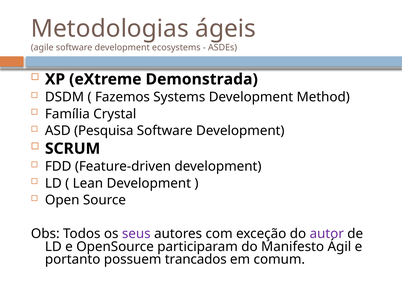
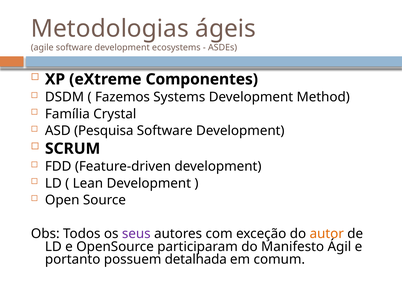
Demonstrada: Demonstrada -> Componentes
autor colour: purple -> orange
trancados: trancados -> detalhada
